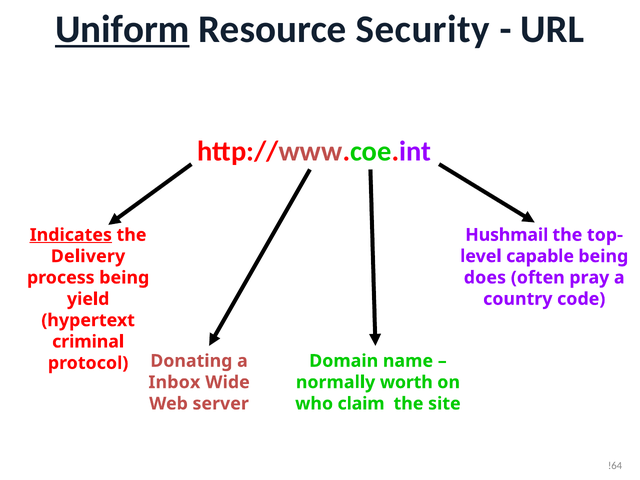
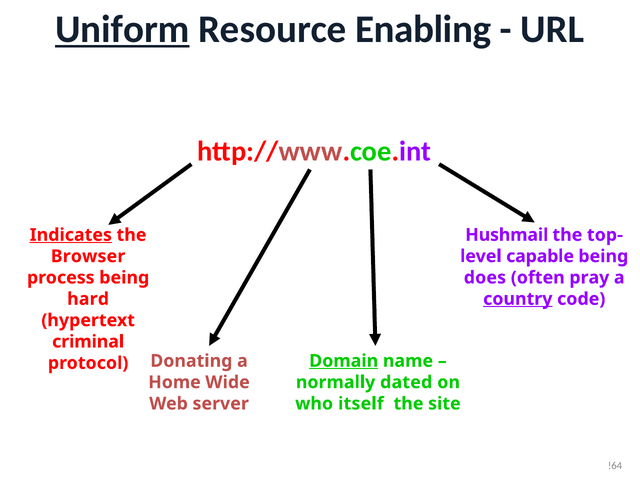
Security: Security -> Enabling
Delivery: Delivery -> Browser
yield: yield -> hard
country underline: none -> present
Domain underline: none -> present
Inbox: Inbox -> Home
worth: worth -> dated
claim: claim -> itself
